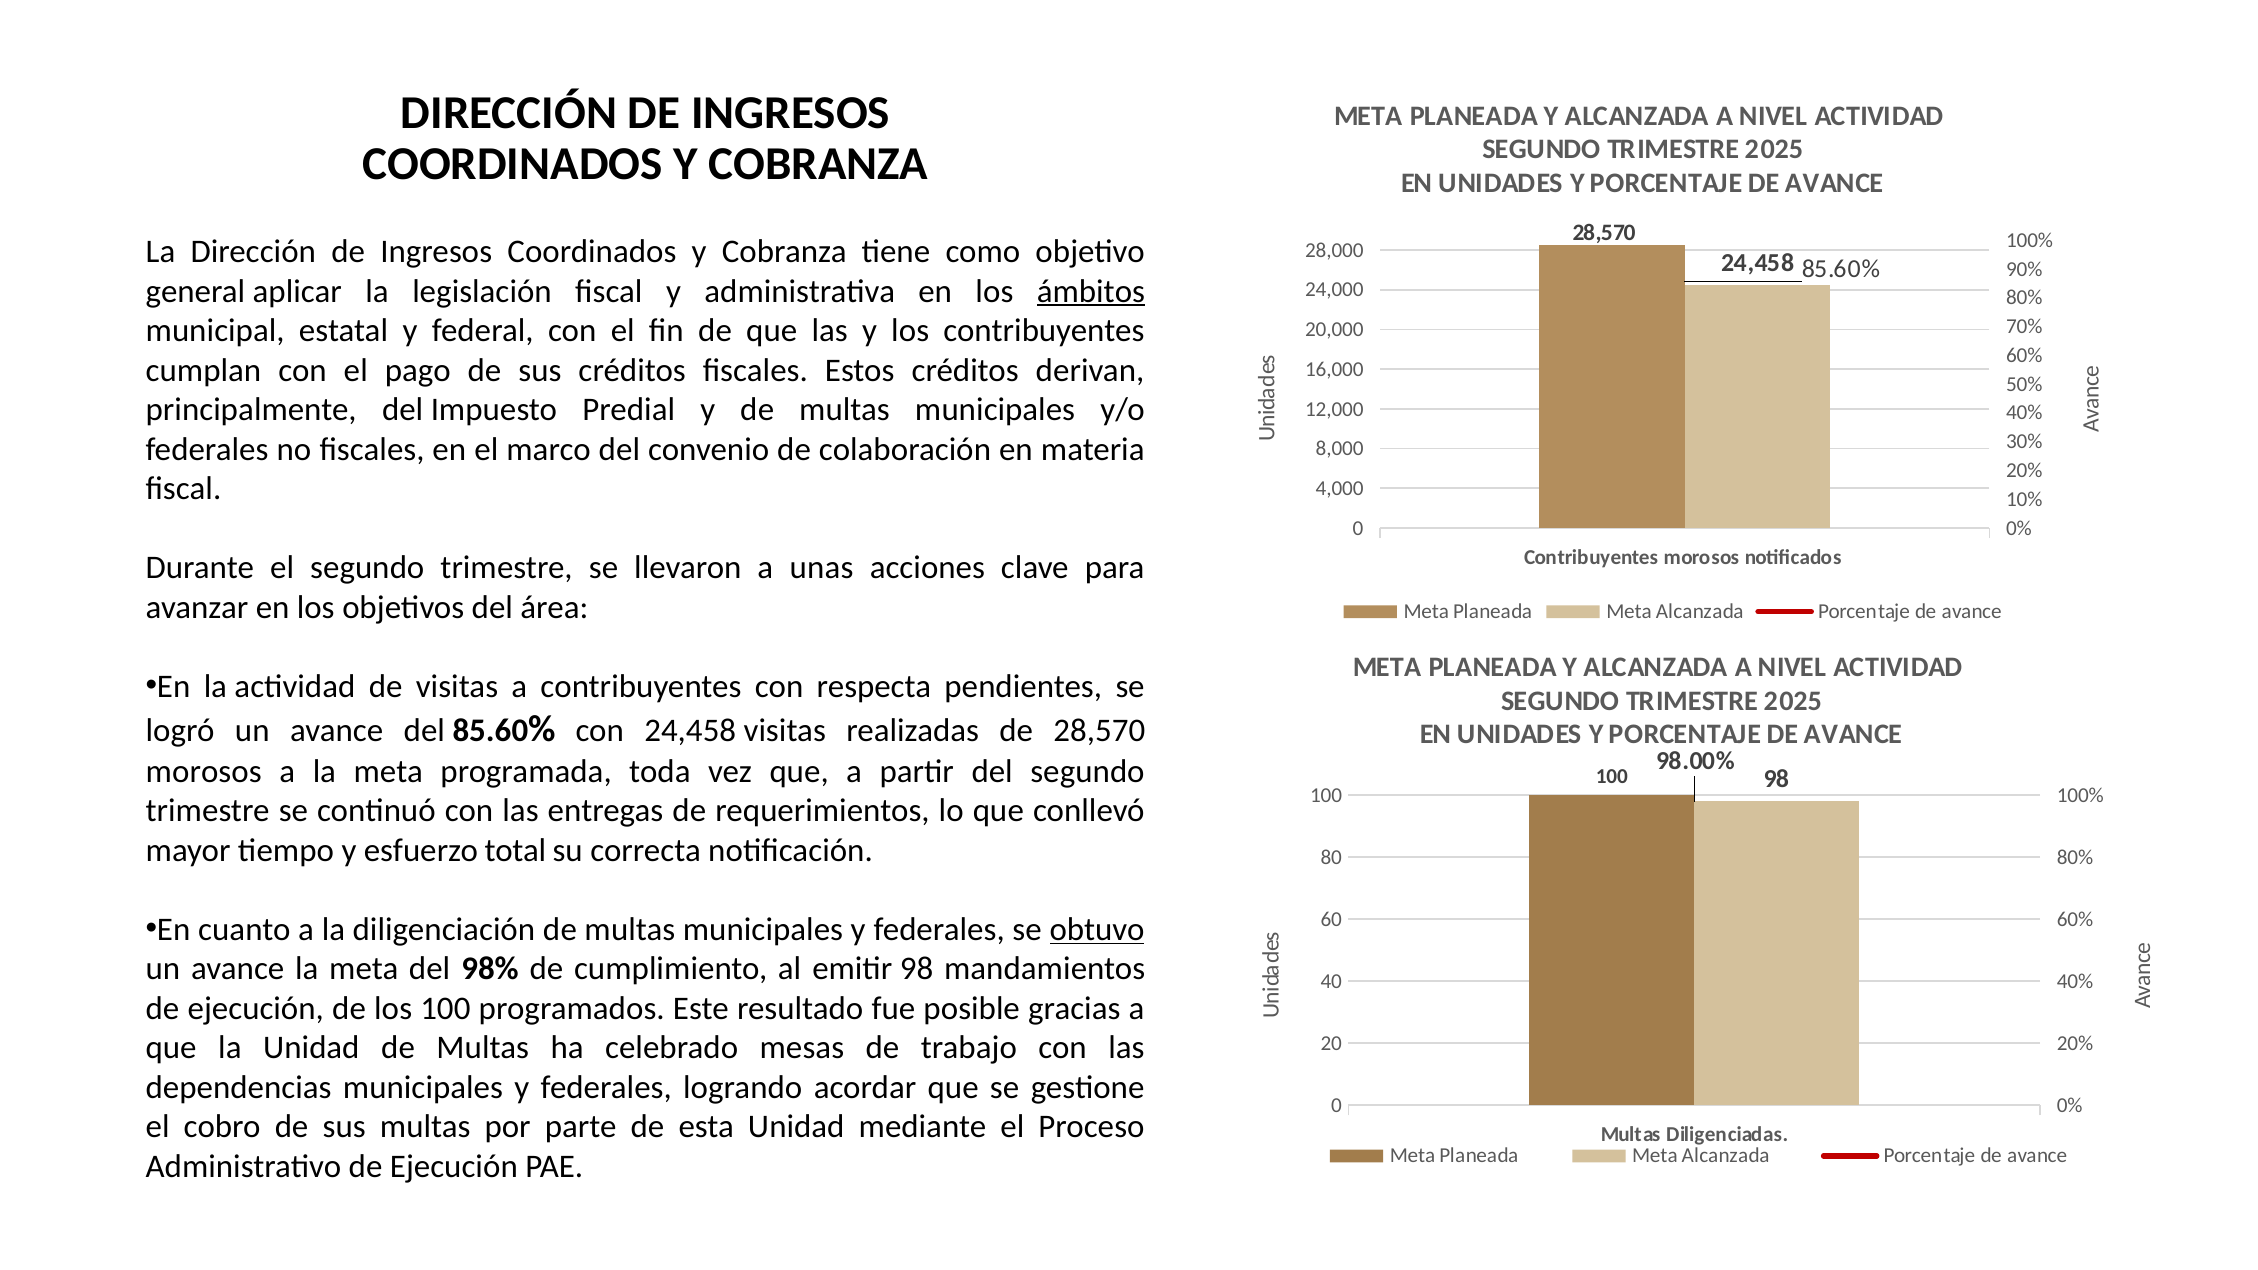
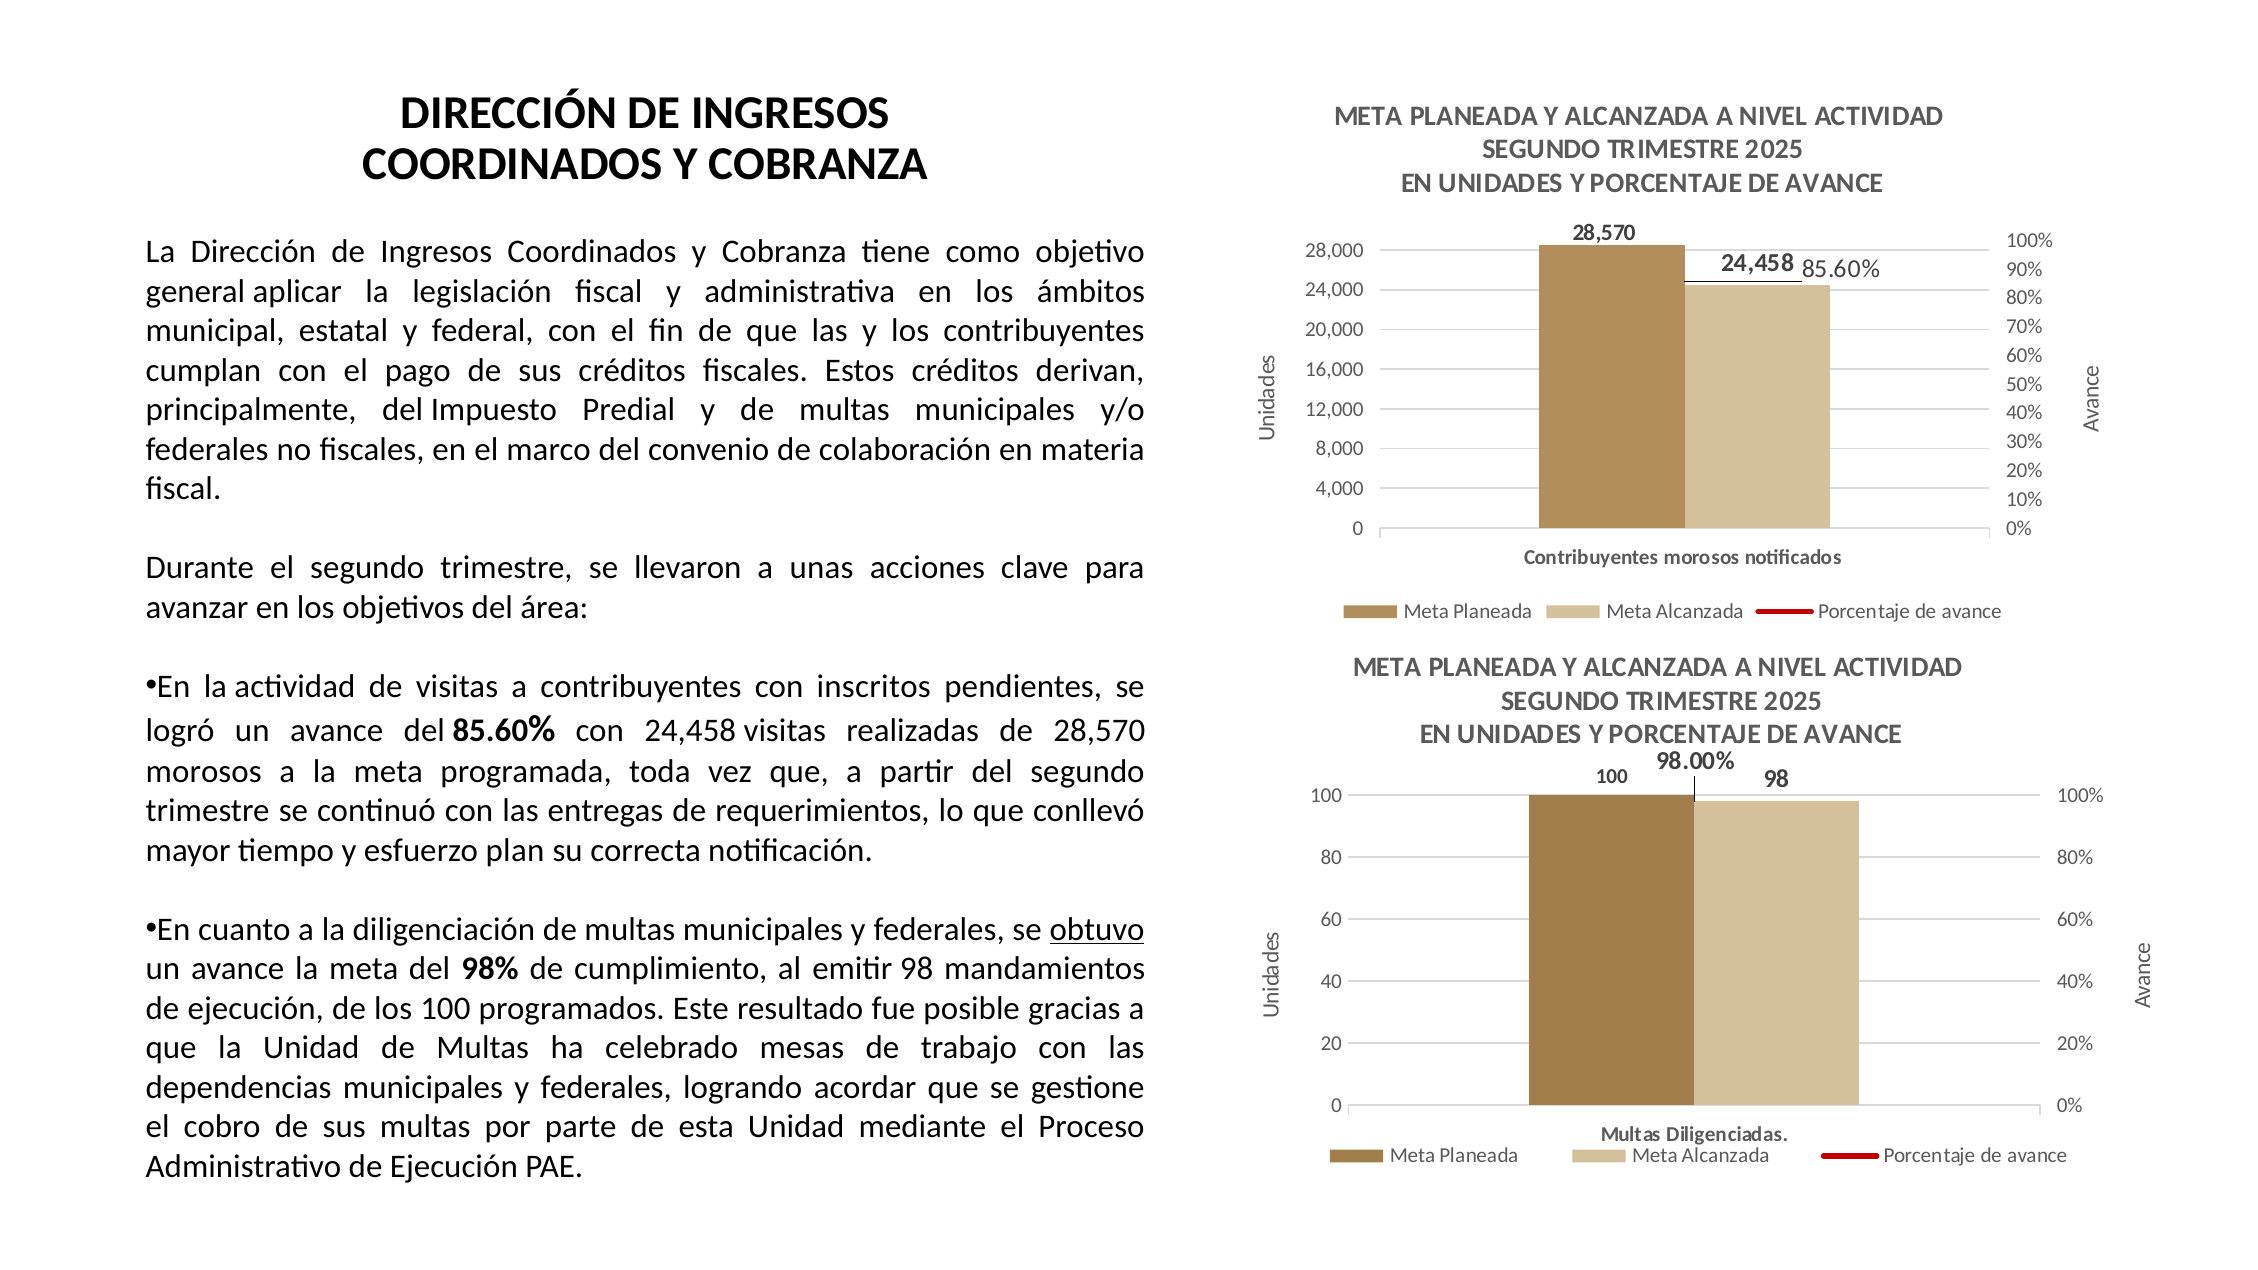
ámbitos underline: present -> none
respecta: respecta -> inscritos
total: total -> plan
